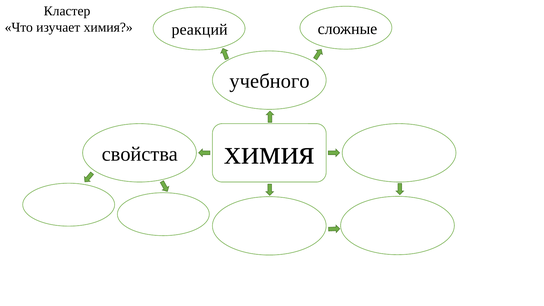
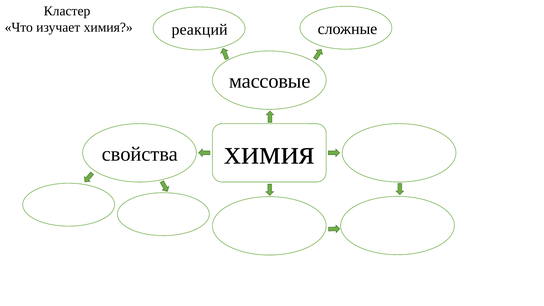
учебного: учебного -> массовые
